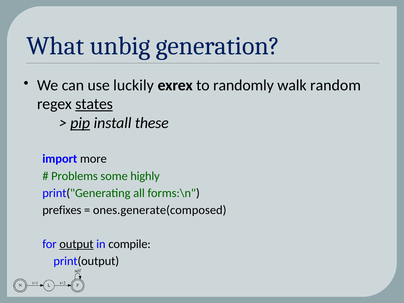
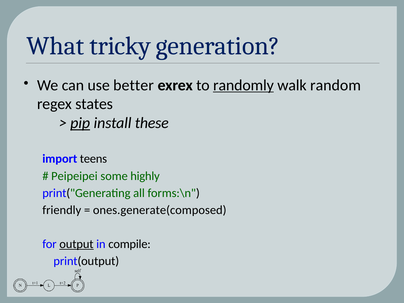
unbig: unbig -> tricky
luckily: luckily -> better
randomly underline: none -> present
states underline: present -> none
more: more -> teens
Problems: Problems -> Peipeipei
prefixes: prefixes -> friendly
